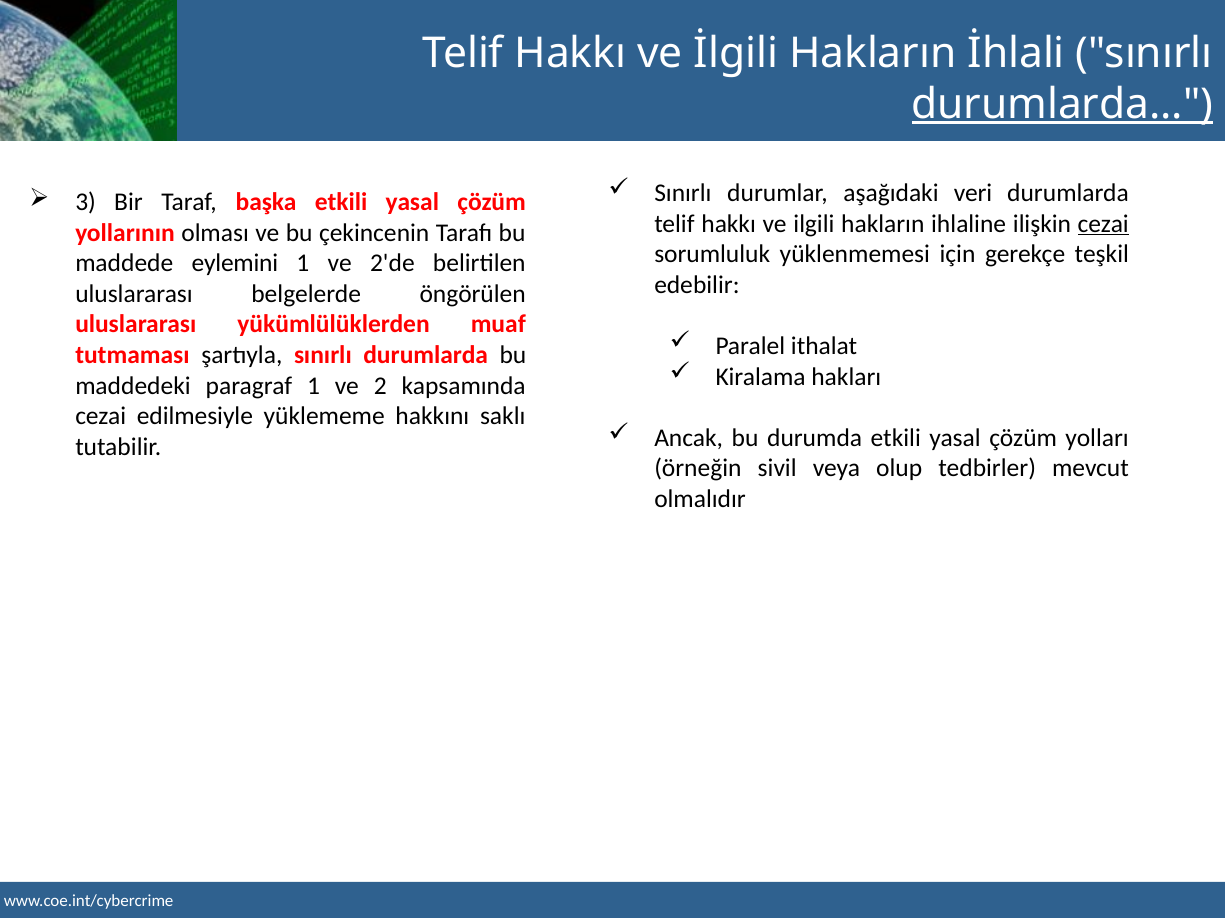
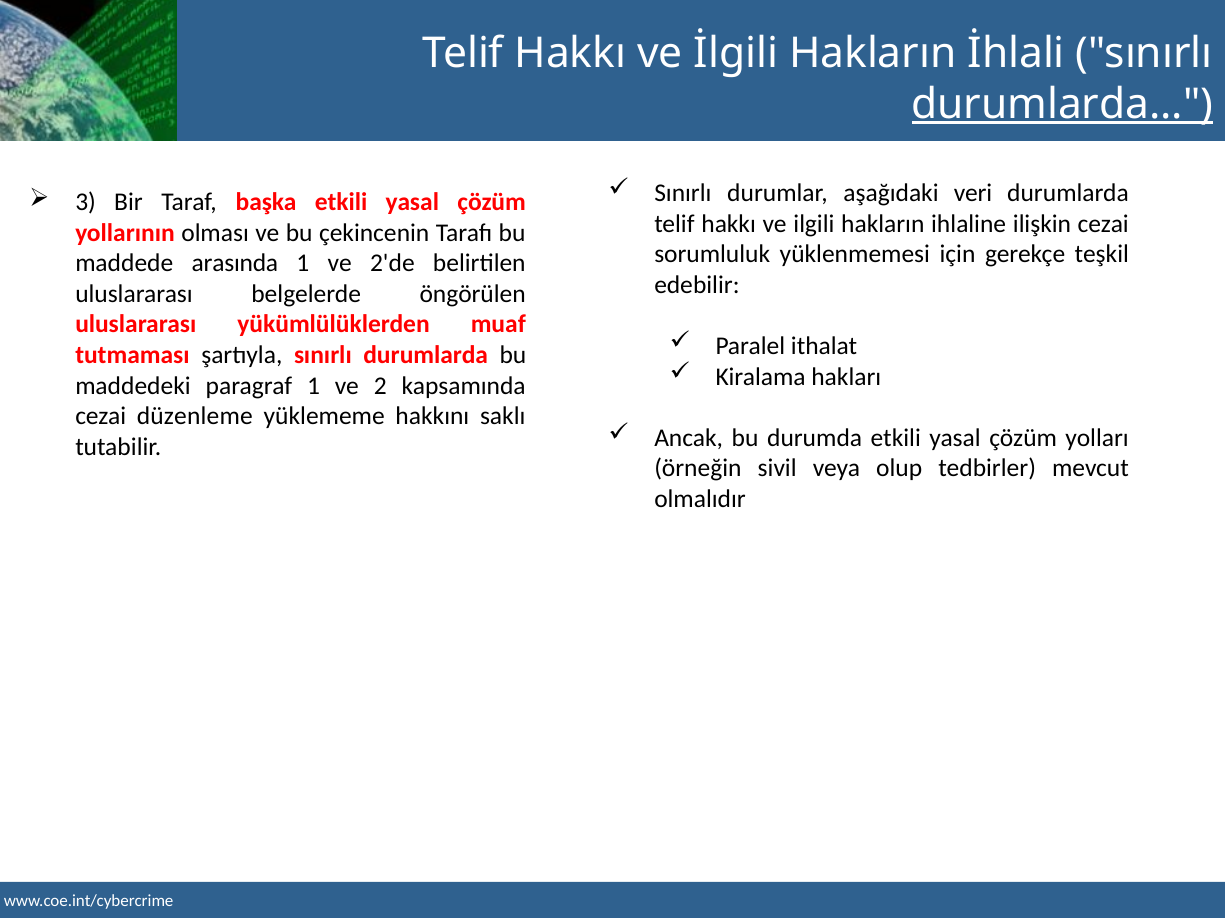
cezai at (1103, 224) underline: present -> none
eylemini: eylemini -> arasında
edilmesiyle: edilmesiyle -> düzenleme
